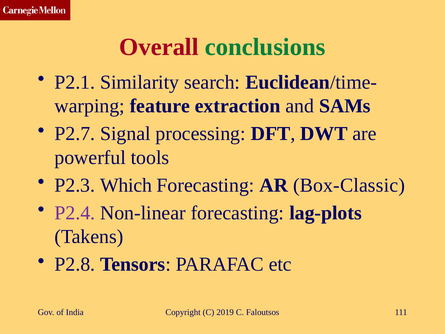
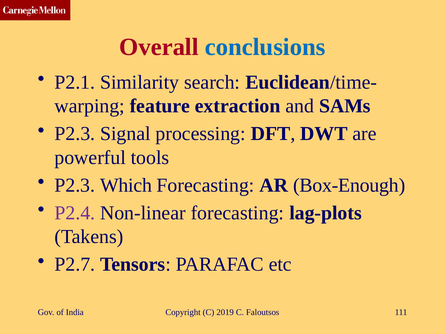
conclusions colour: green -> blue
P2.7 at (75, 134): P2.7 -> P2.3
Box-Classic: Box-Classic -> Box-Enough
P2.8: P2.8 -> P2.7
